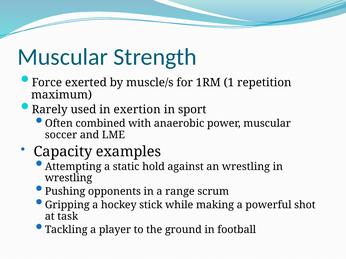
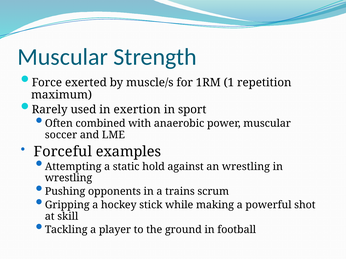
Capacity: Capacity -> Forceful
range: range -> trains
task: task -> skill
